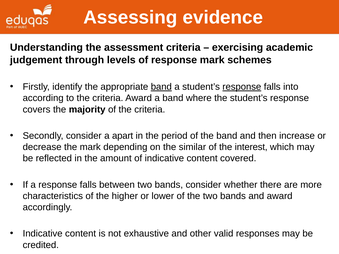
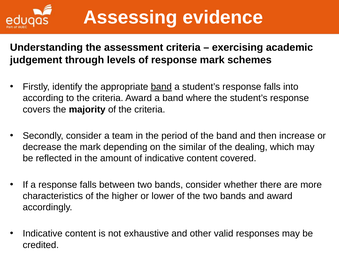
response at (242, 87) underline: present -> none
apart: apart -> team
interest: interest -> dealing
